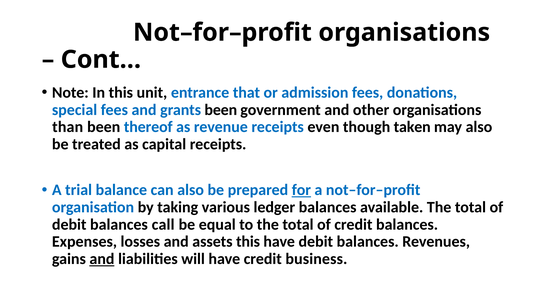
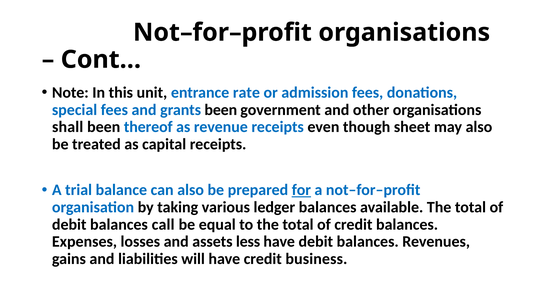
that: that -> rate
than: than -> shall
taken: taken -> sheet
assets this: this -> less
and at (102, 259) underline: present -> none
